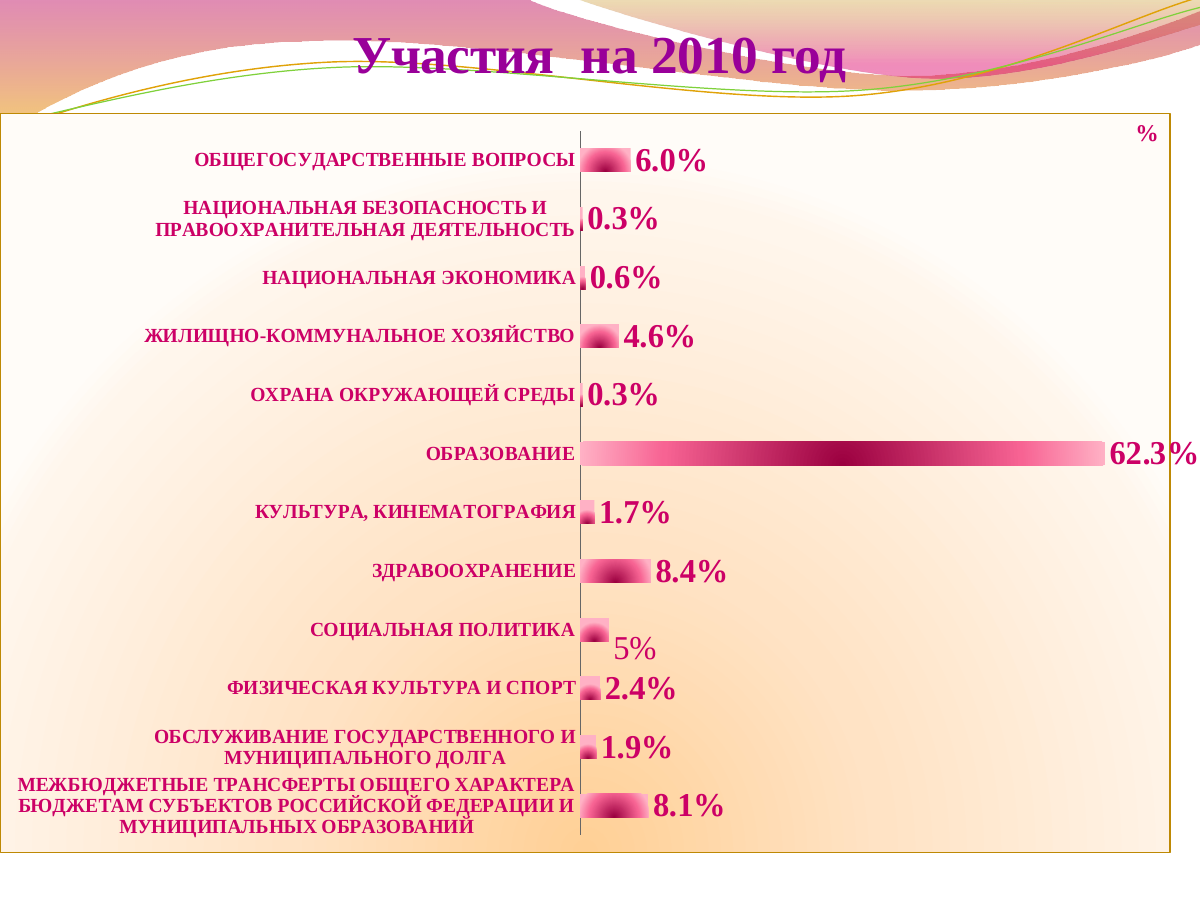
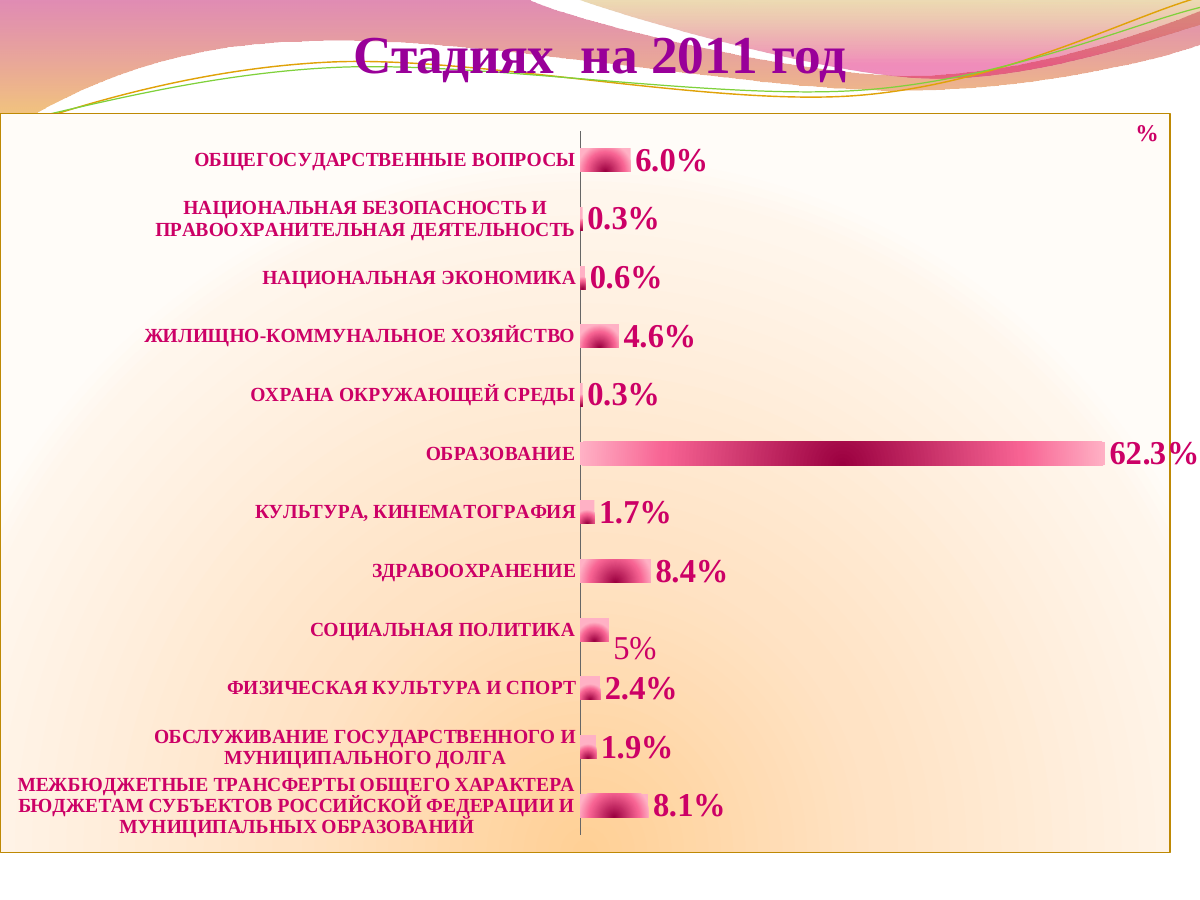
Участия: Участия -> Стадиях
2010: 2010 -> 2011
